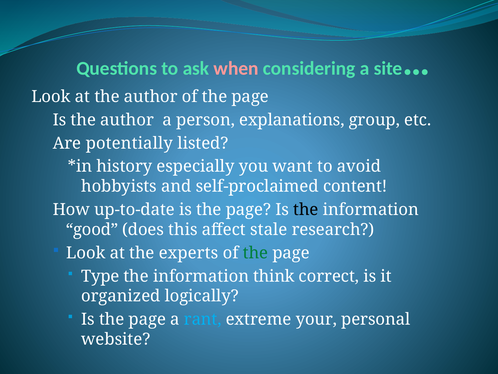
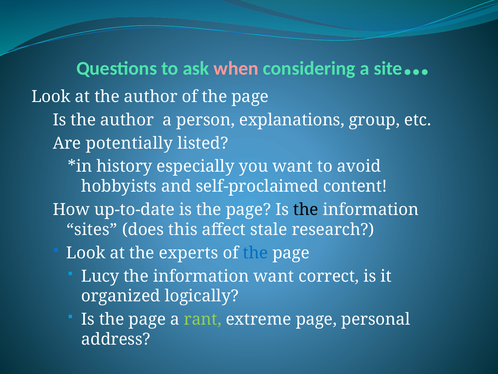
good: good -> sites
the at (256, 253) colour: green -> blue
Type: Type -> Lucy
information think: think -> want
rant colour: light blue -> light green
extreme your: your -> page
website: website -> address
